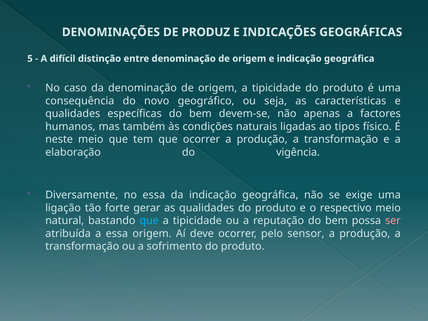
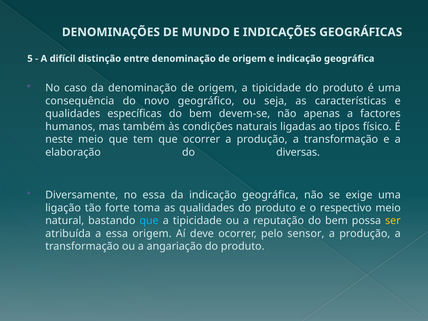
PRODUZ: PRODUZ -> MUNDO
vigência: vigência -> diversas
gerar: gerar -> toma
ser colour: pink -> yellow
sofrimento: sofrimento -> angariação
